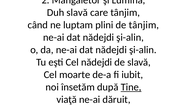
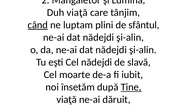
Duh slavă: slavă -> viaţă
când underline: none -> present
de tânjim: tânjim -> sfântul
